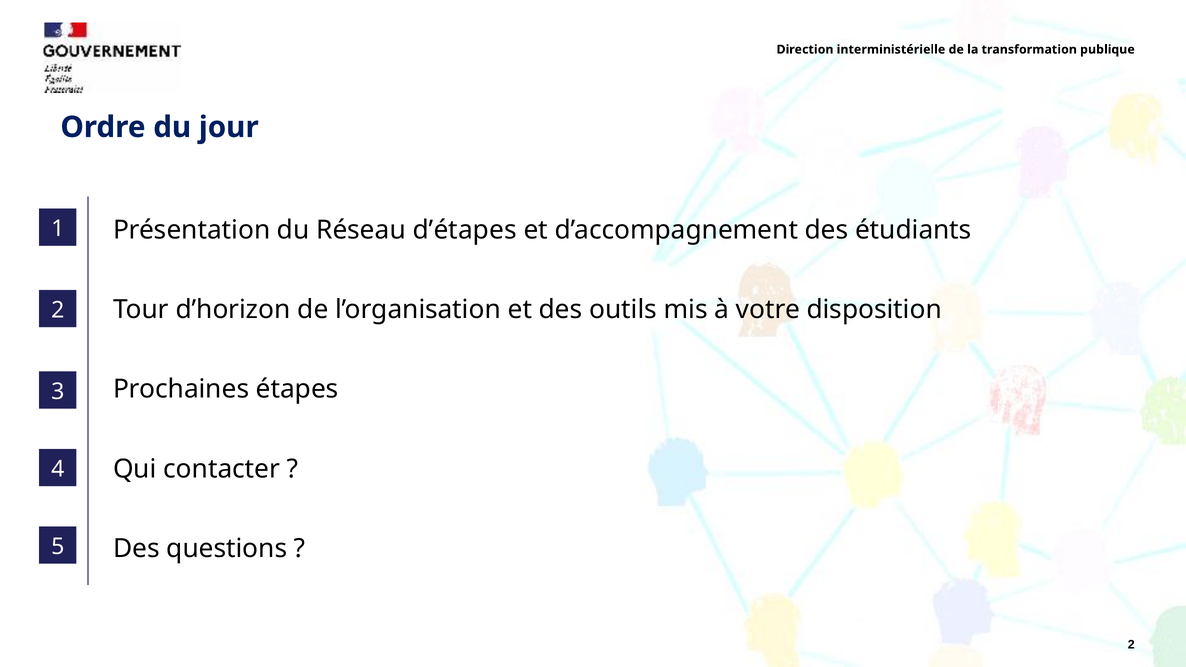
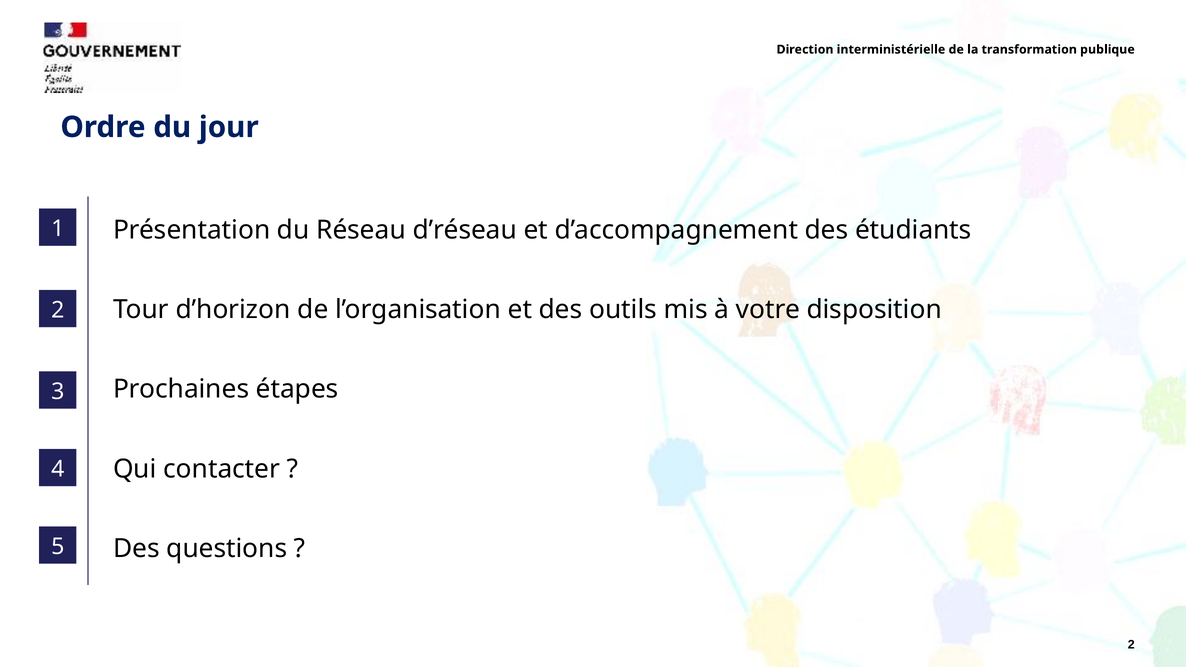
d’étapes: d’étapes -> d’réseau
